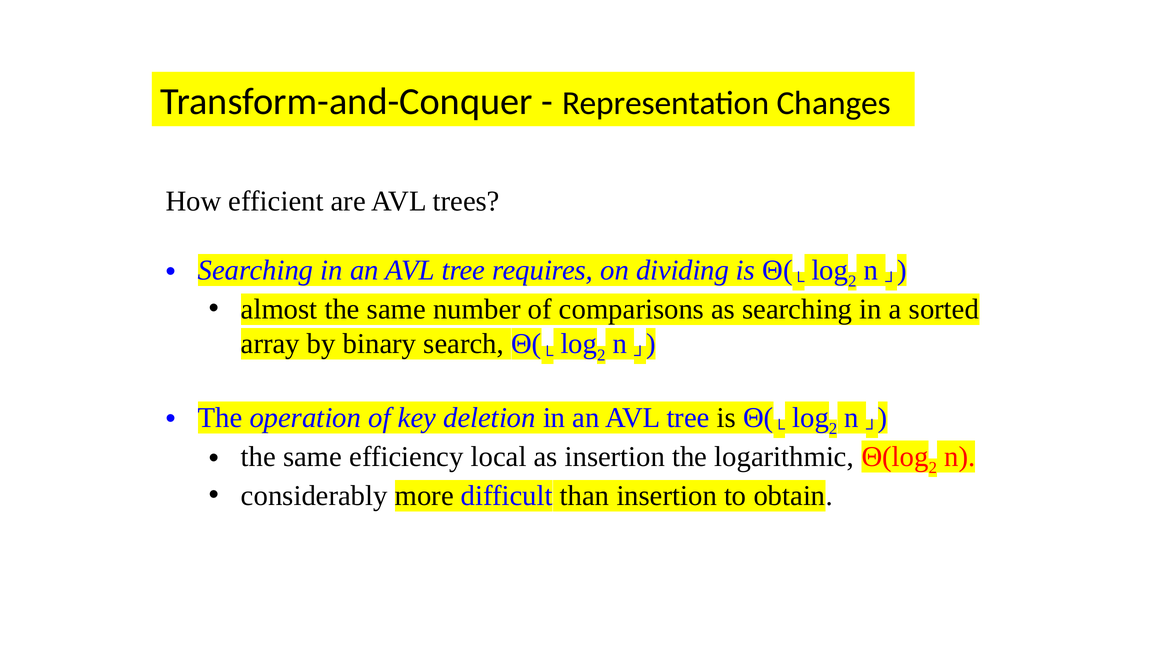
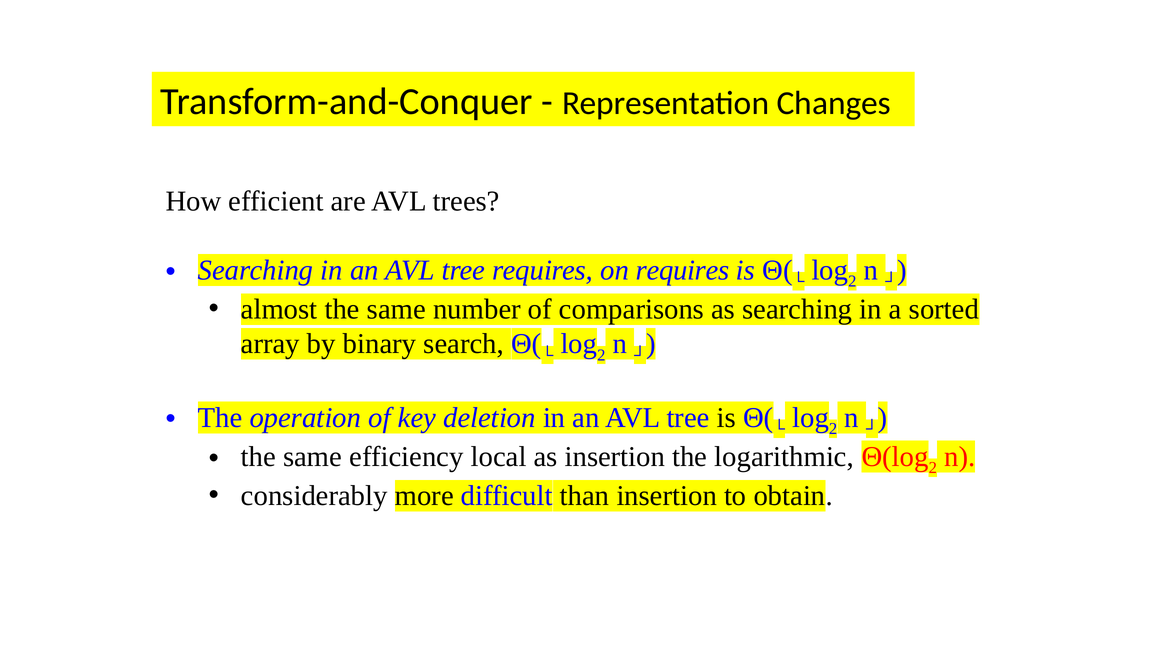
on dividing: dividing -> requires
